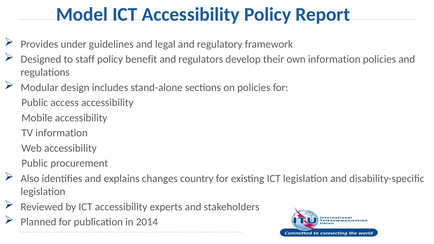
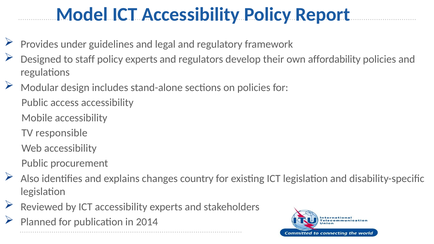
policy benefit: benefit -> experts
own information: information -> affordability
TV information: information -> responsible
